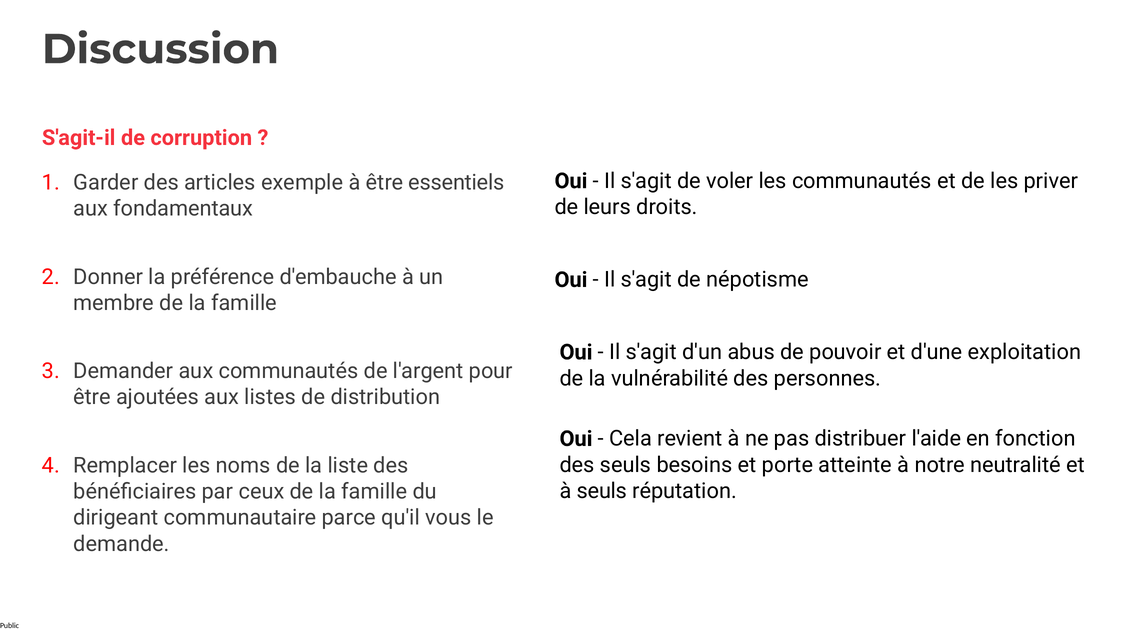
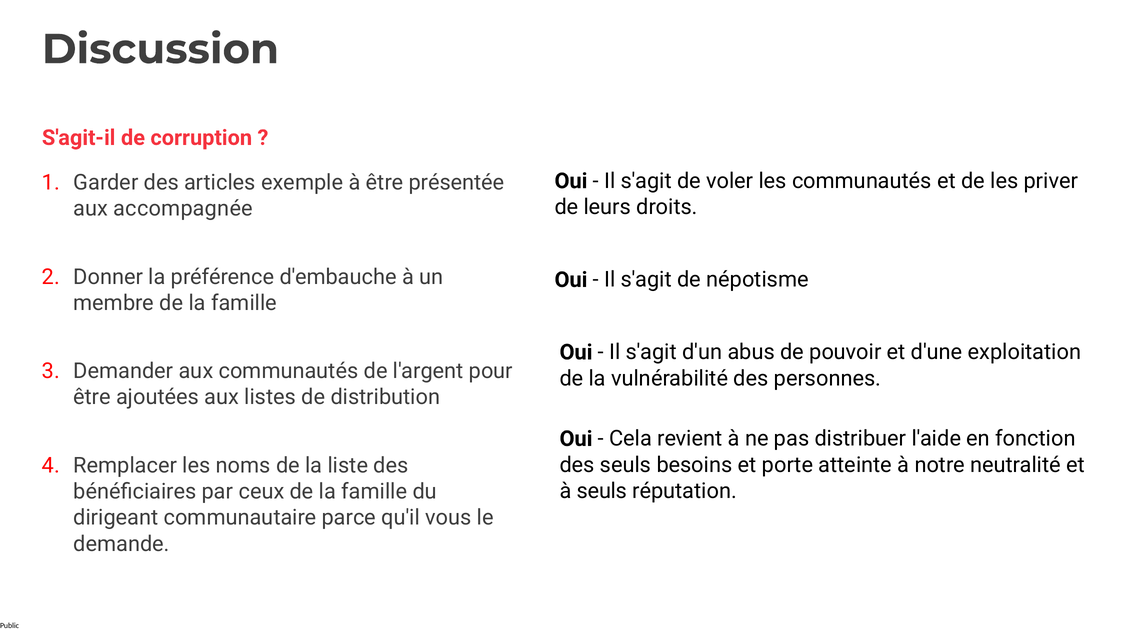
essentiels: essentiels -> présentée
fondamentaux: fondamentaux -> accompagnée
